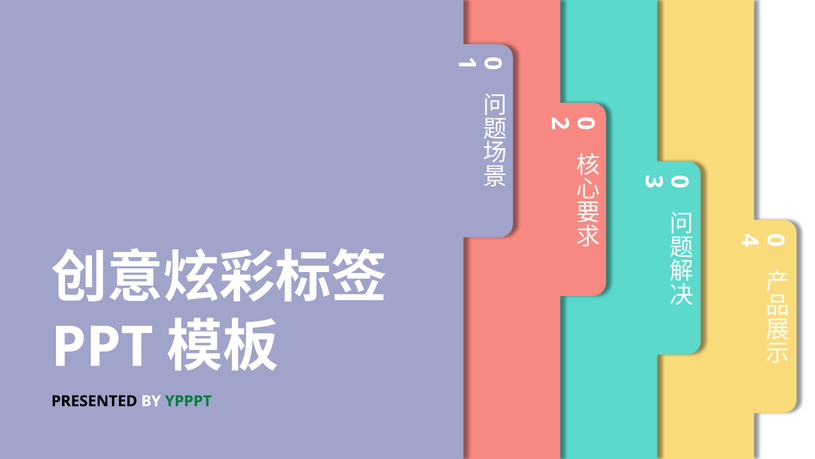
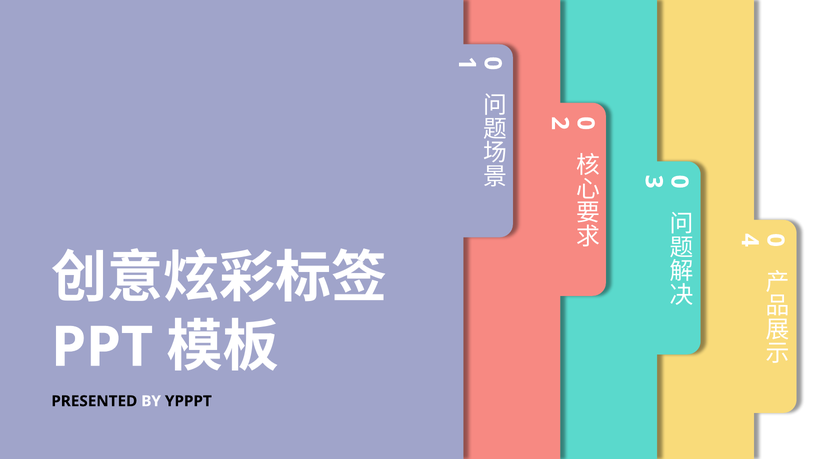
YPPPT colour: green -> black
